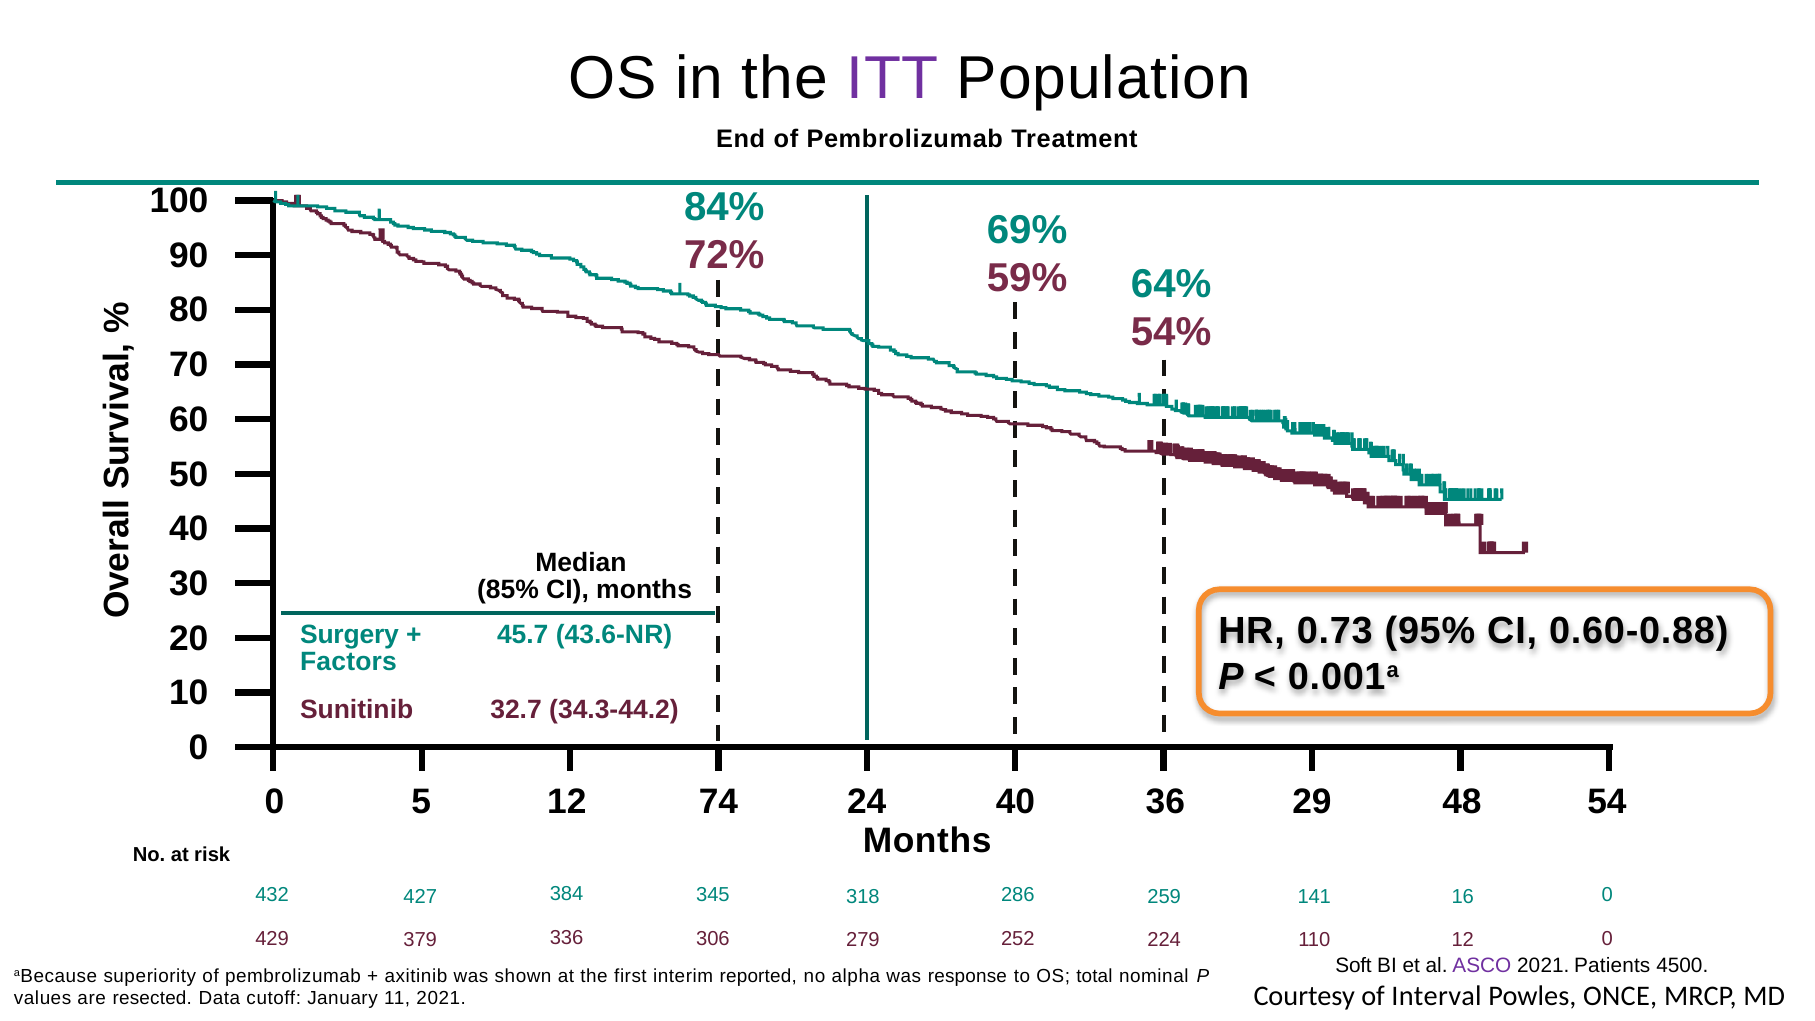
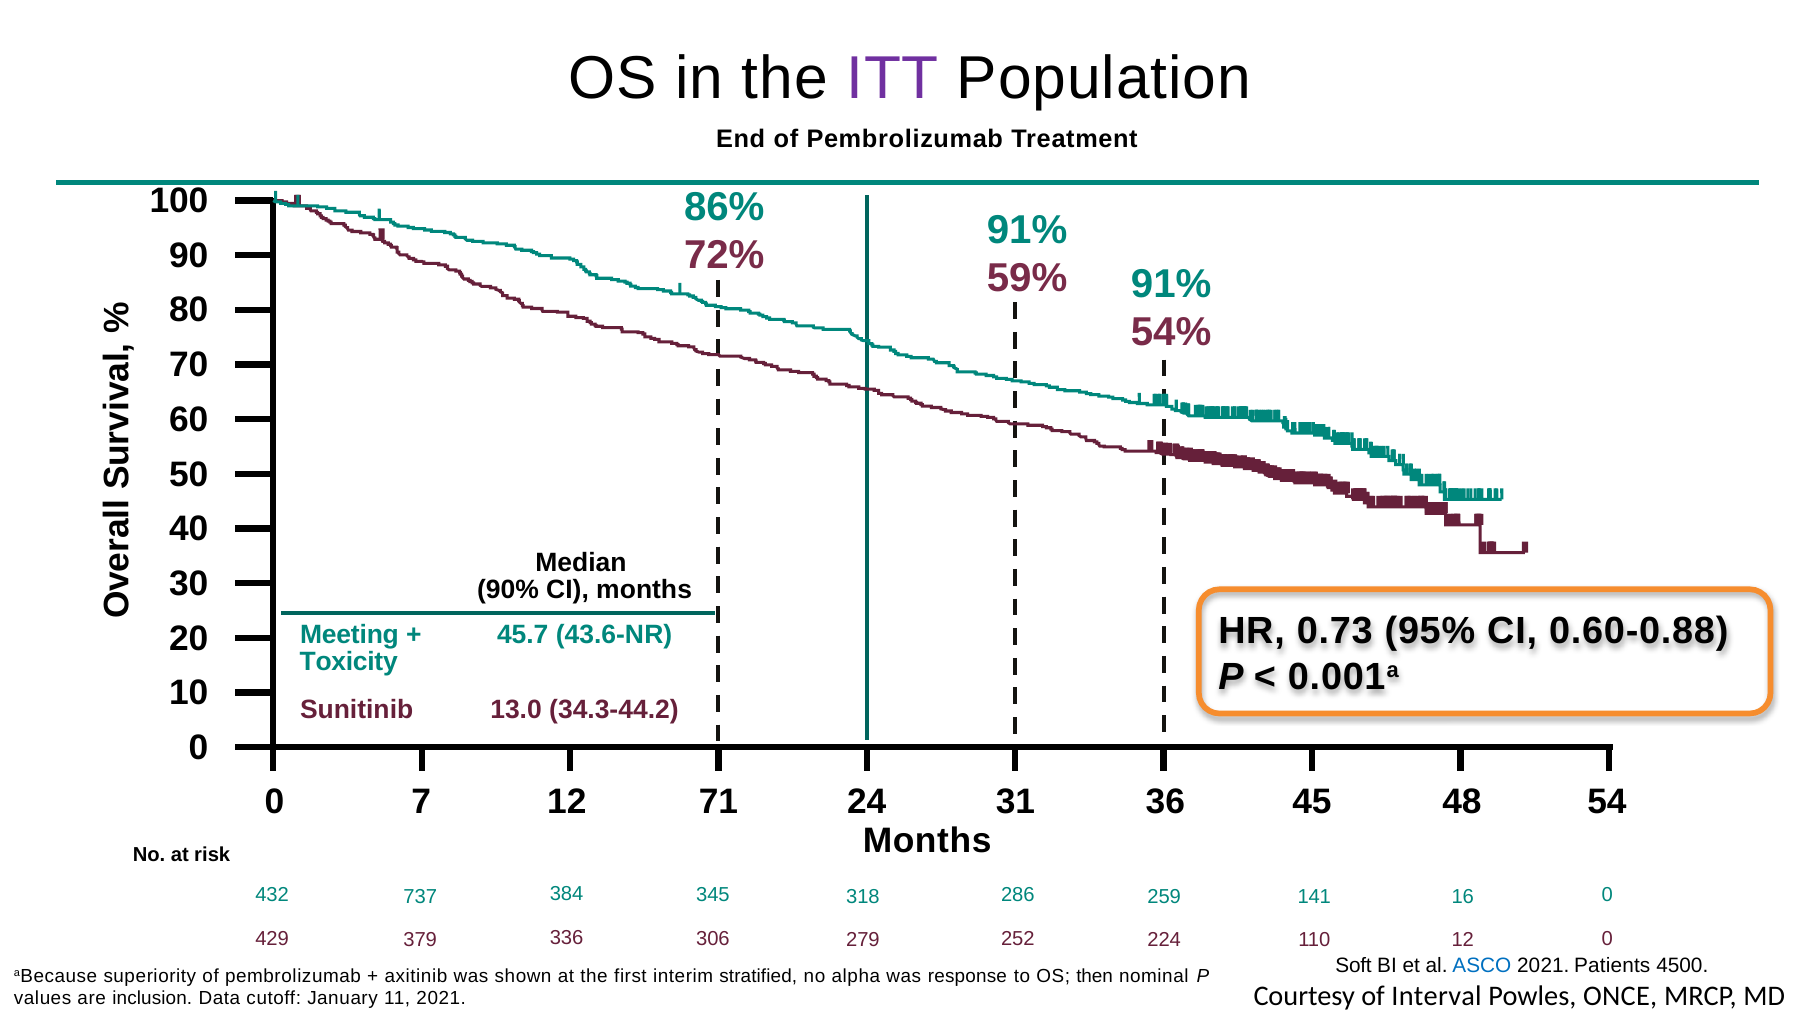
84%: 84% -> 86%
69% at (1027, 230): 69% -> 91%
64% at (1171, 284): 64% -> 91%
85%: 85% -> 90%
Surgery: Surgery -> Meeting
Factors: Factors -> Toxicity
32.7: 32.7 -> 13.0
5: 5 -> 7
74: 74 -> 71
24 40: 40 -> 31
29: 29 -> 45
427: 427 -> 737
ASCO colour: purple -> blue
reported: reported -> stratified
total: total -> then
resected: resected -> inclusion
